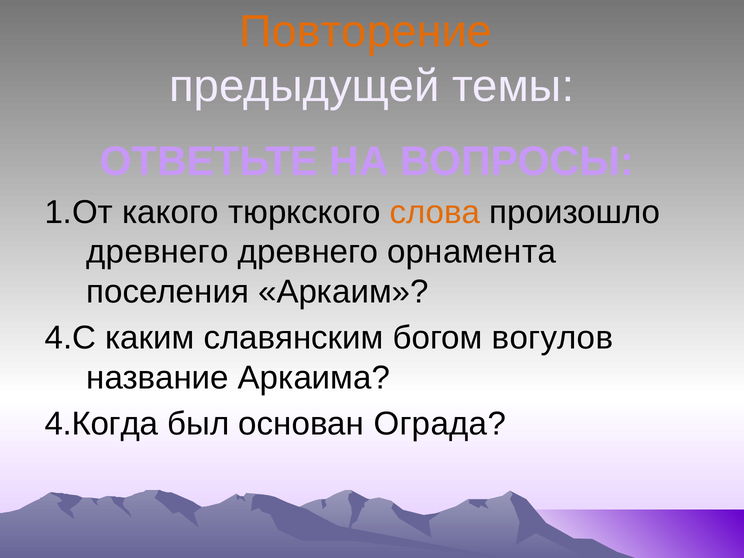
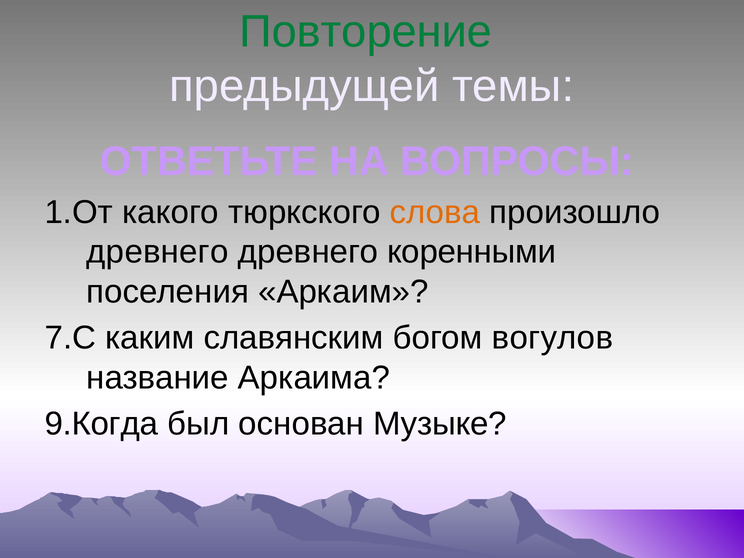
Повторение colour: orange -> green
орнамента: орнамента -> коренными
4.С: 4.С -> 7.С
4.Когда: 4.Когда -> 9.Когда
Ограда: Ограда -> Музыке
